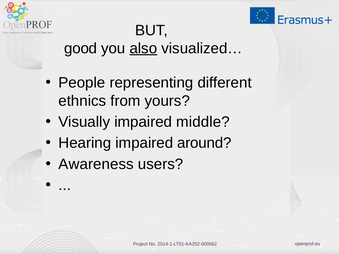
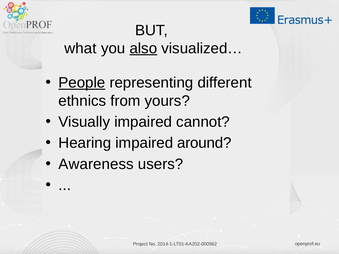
good: good -> what
People underline: none -> present
middle: middle -> cannot
